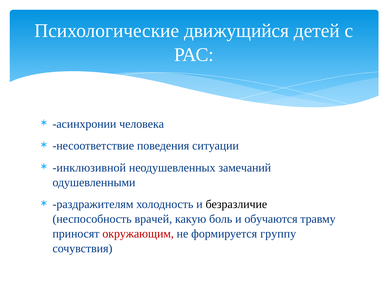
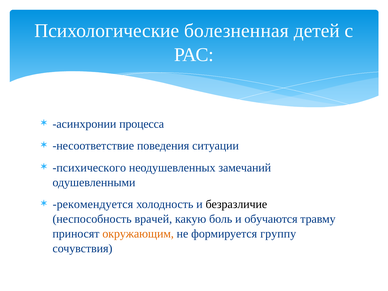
движущийся: движущийся -> болезненная
человека: человека -> процесса
инклюзивной: инклюзивной -> психического
раздражителям: раздражителям -> рекомендуется
окружающим colour: red -> orange
